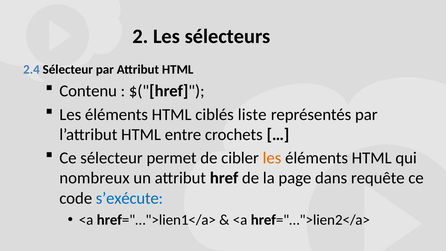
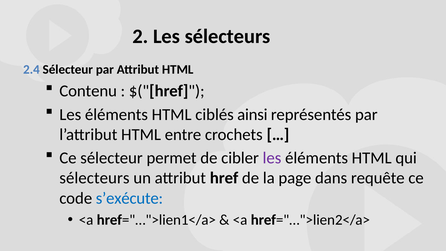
liste: liste -> ainsi
les at (272, 158) colour: orange -> purple
nombreux at (94, 178): nombreux -> sélecteurs
